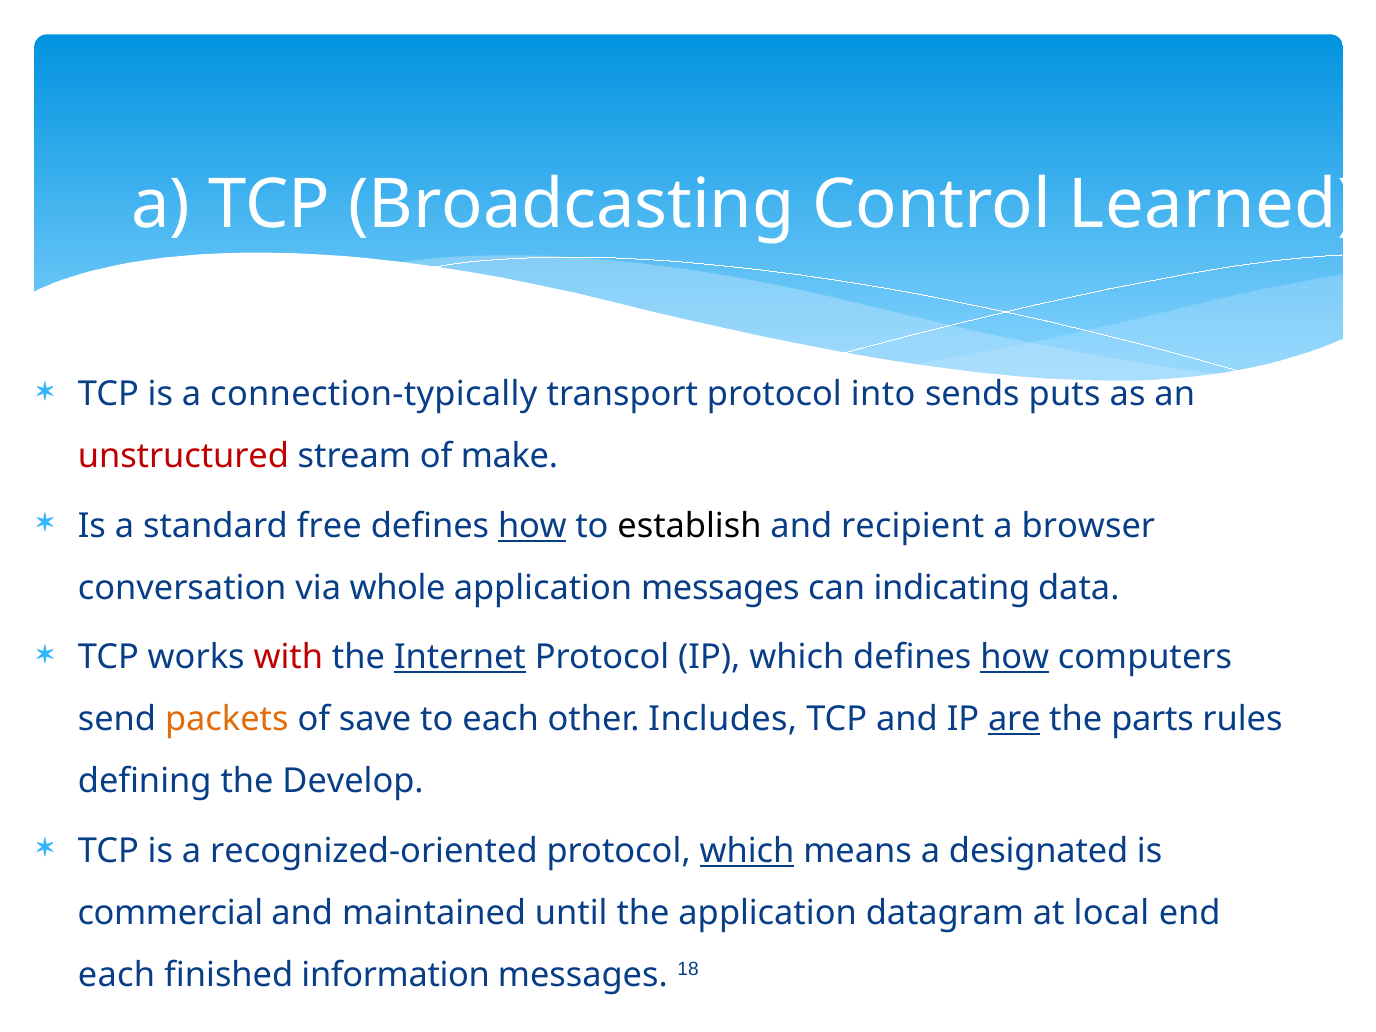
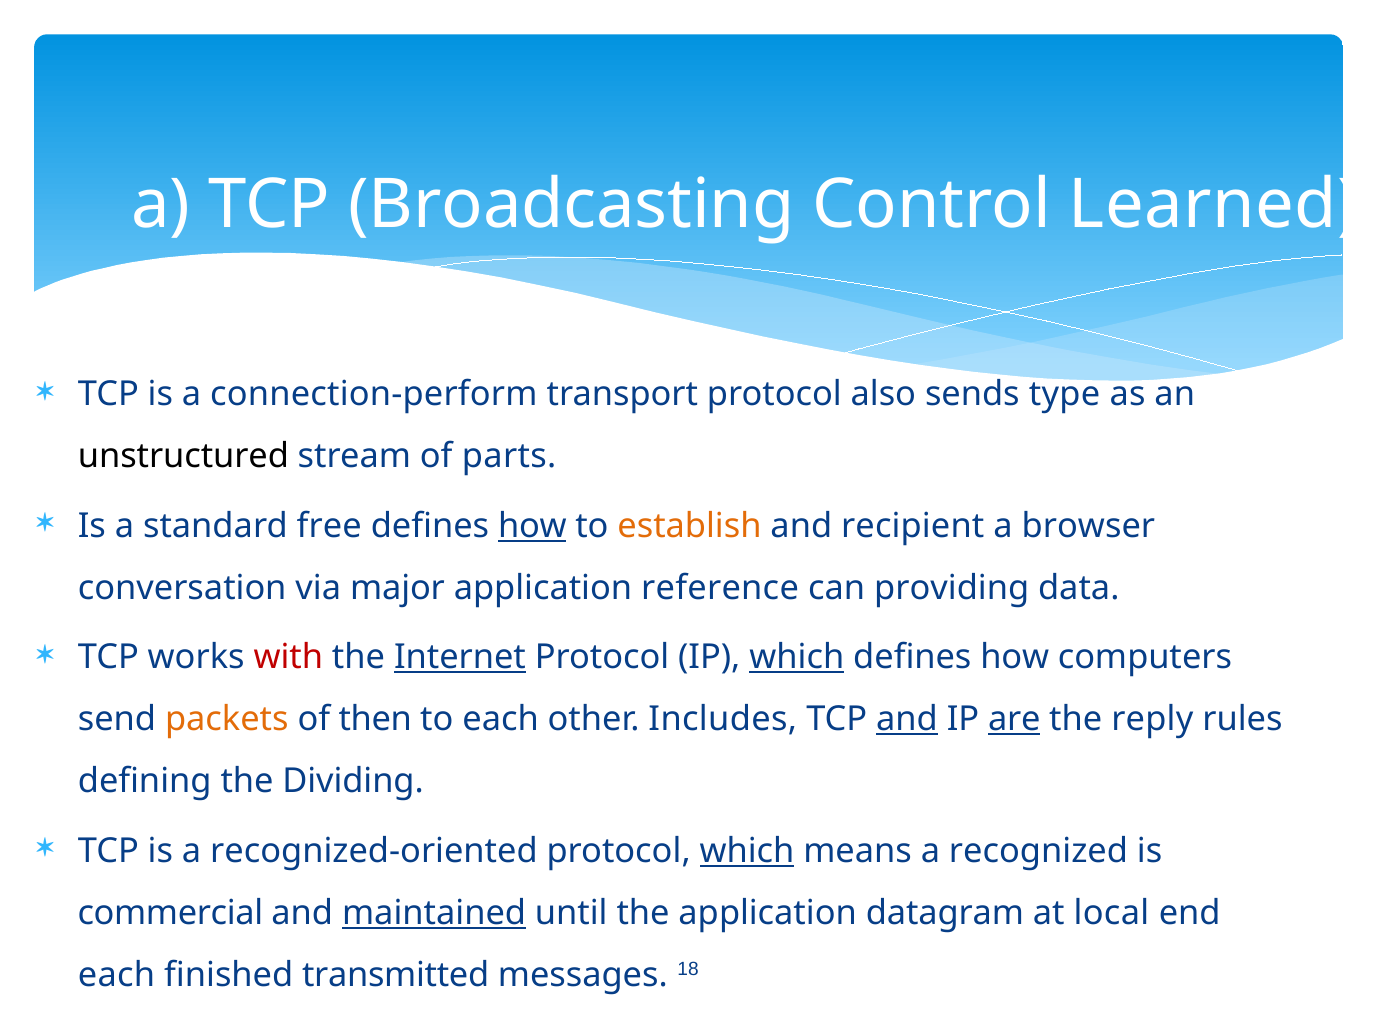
connection-typically: connection-typically -> connection-perform
into: into -> also
puts: puts -> type
unstructured colour: red -> black
make: make -> parts
establish colour: black -> orange
whole: whole -> major
application messages: messages -> reference
indicating: indicating -> providing
which at (797, 658) underline: none -> present
how at (1015, 658) underline: present -> none
save: save -> then
and at (907, 719) underline: none -> present
parts: parts -> reply
Develop: Develop -> Dividing
designated: designated -> recognized
maintained underline: none -> present
information: information -> transmitted
